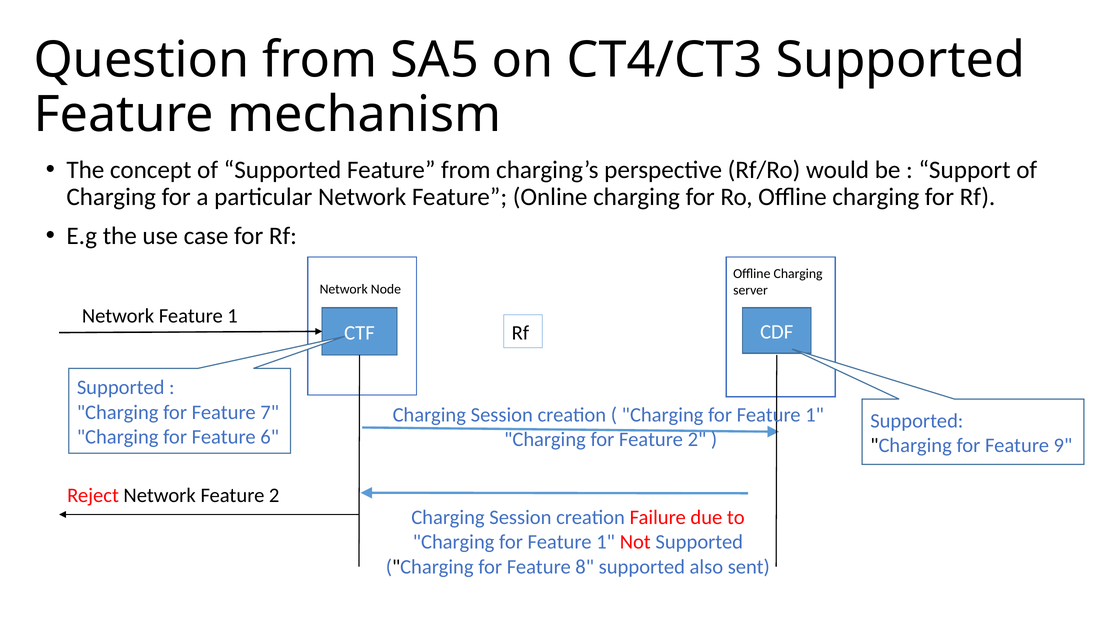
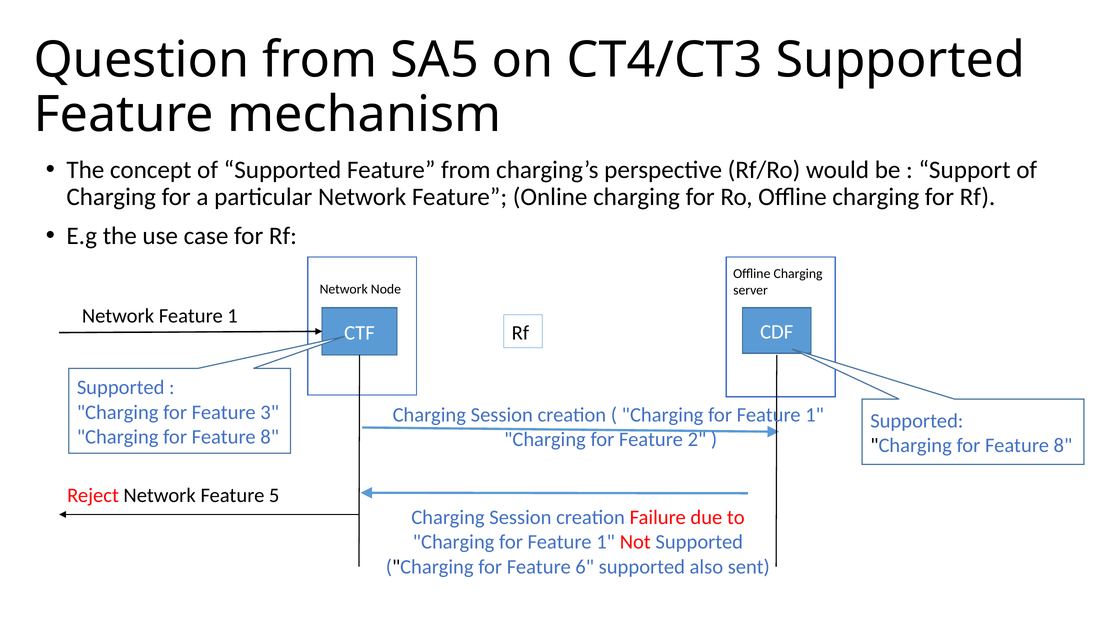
7: 7 -> 3
6 at (270, 437): 6 -> 8
9 at (1063, 446): 9 -> 8
Network Feature 2: 2 -> 5
8: 8 -> 6
